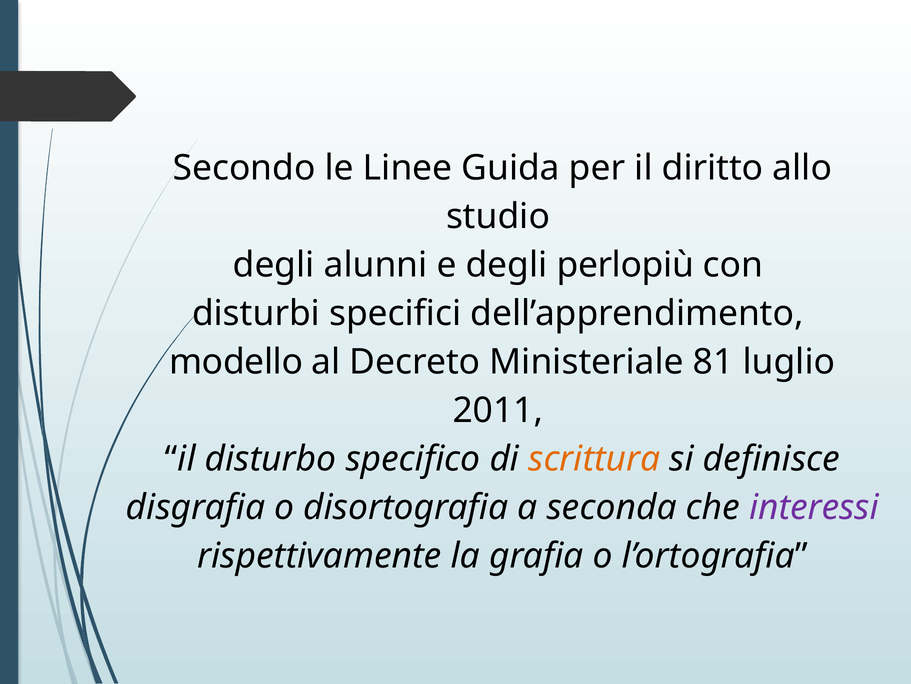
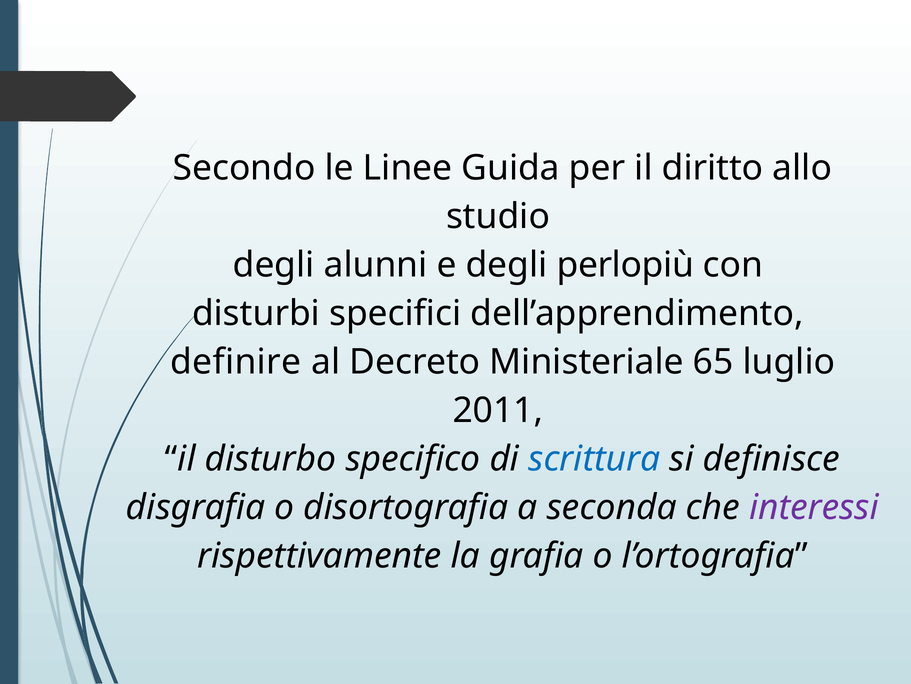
modello: modello -> definire
81: 81 -> 65
scrittura colour: orange -> blue
